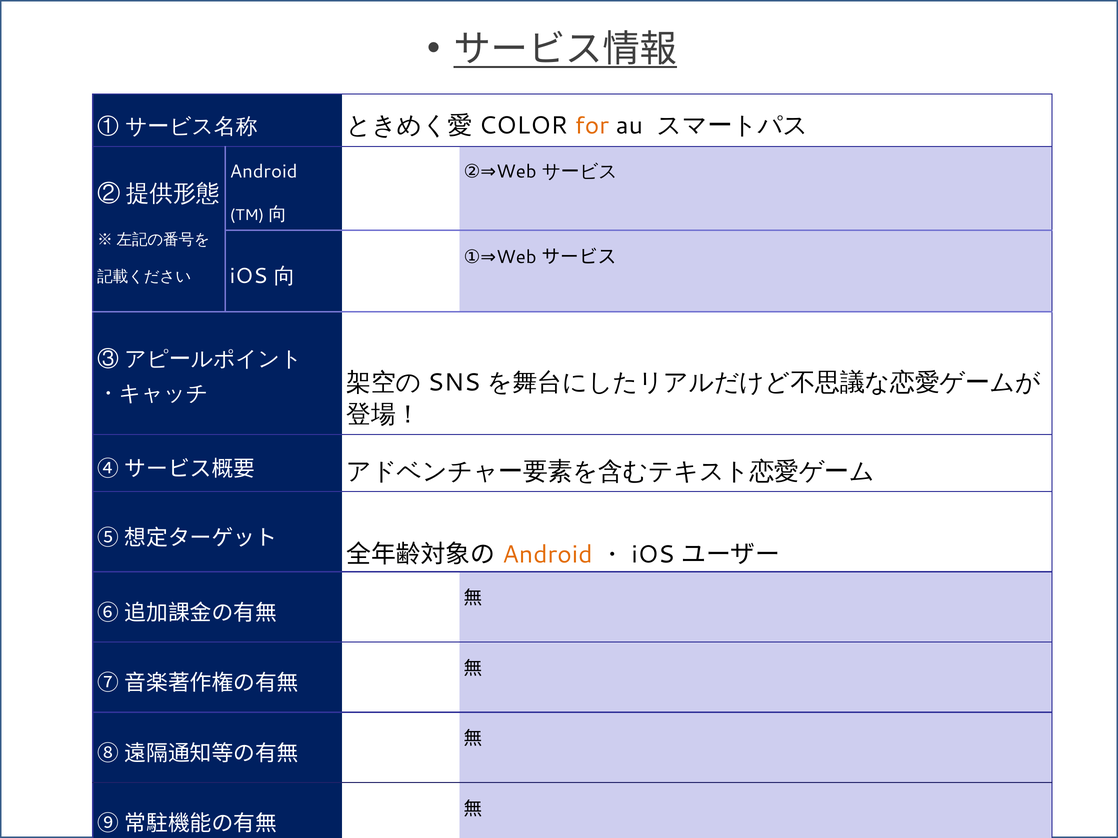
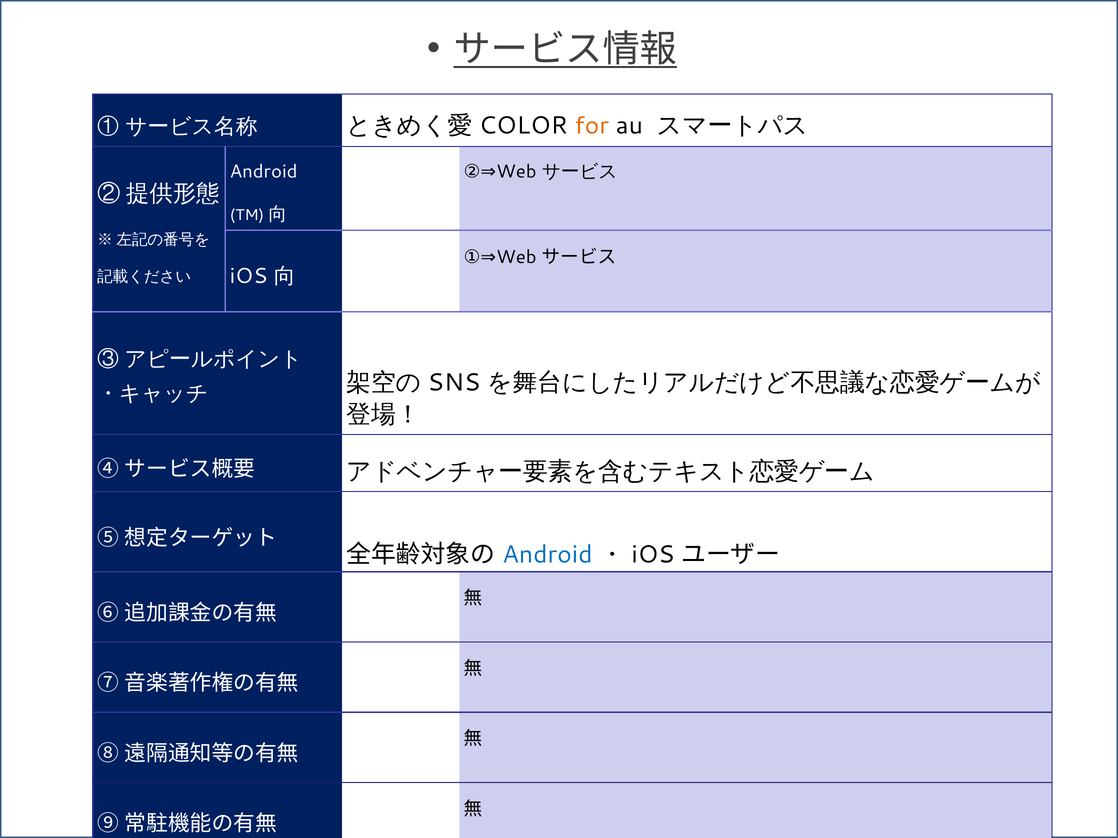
Android at (547, 555) colour: orange -> blue
